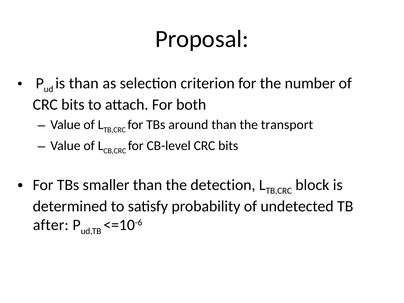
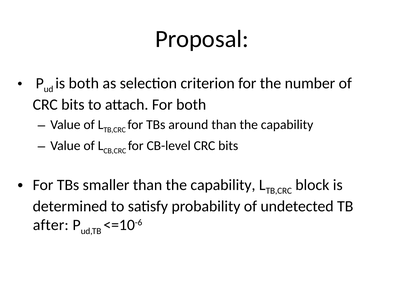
is than: than -> both
transport at (287, 125): transport -> capability
smaller than the detection: detection -> capability
